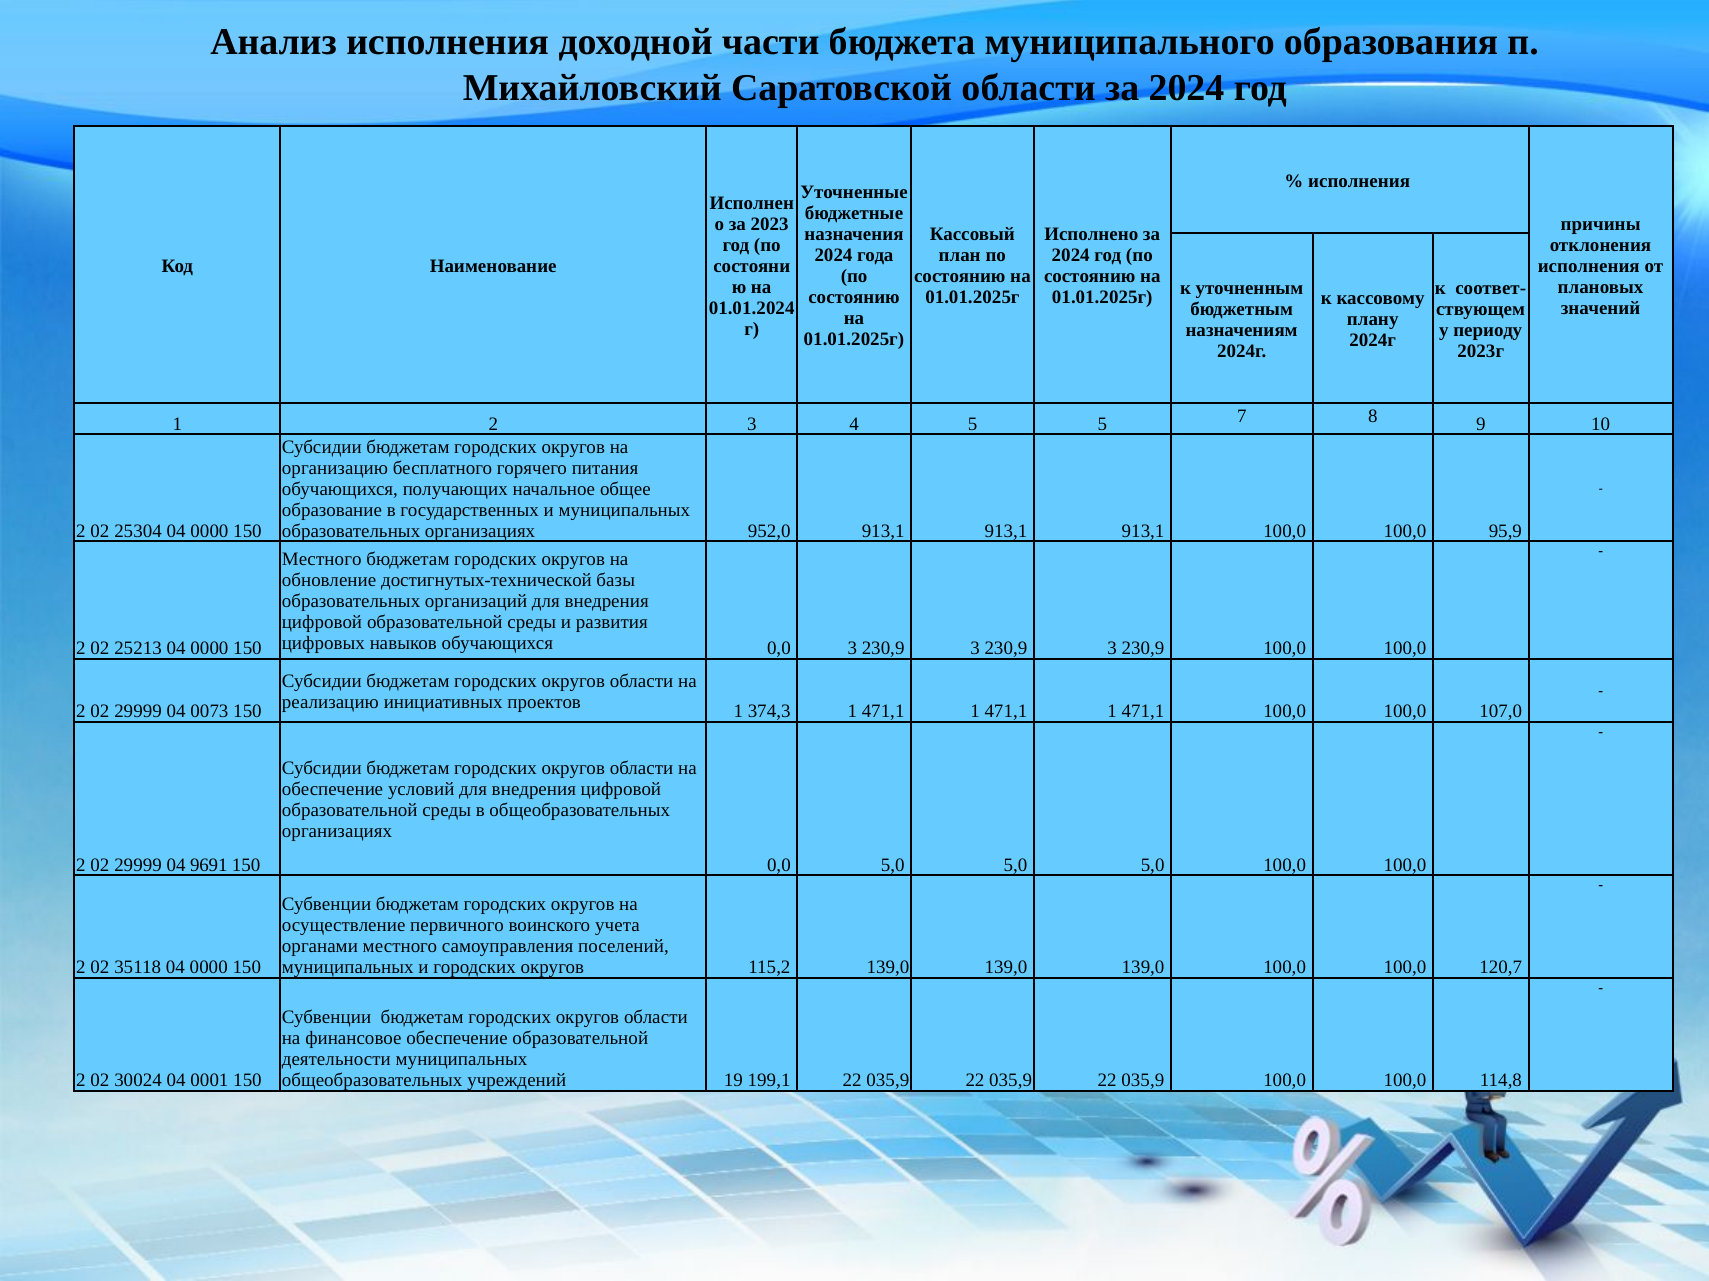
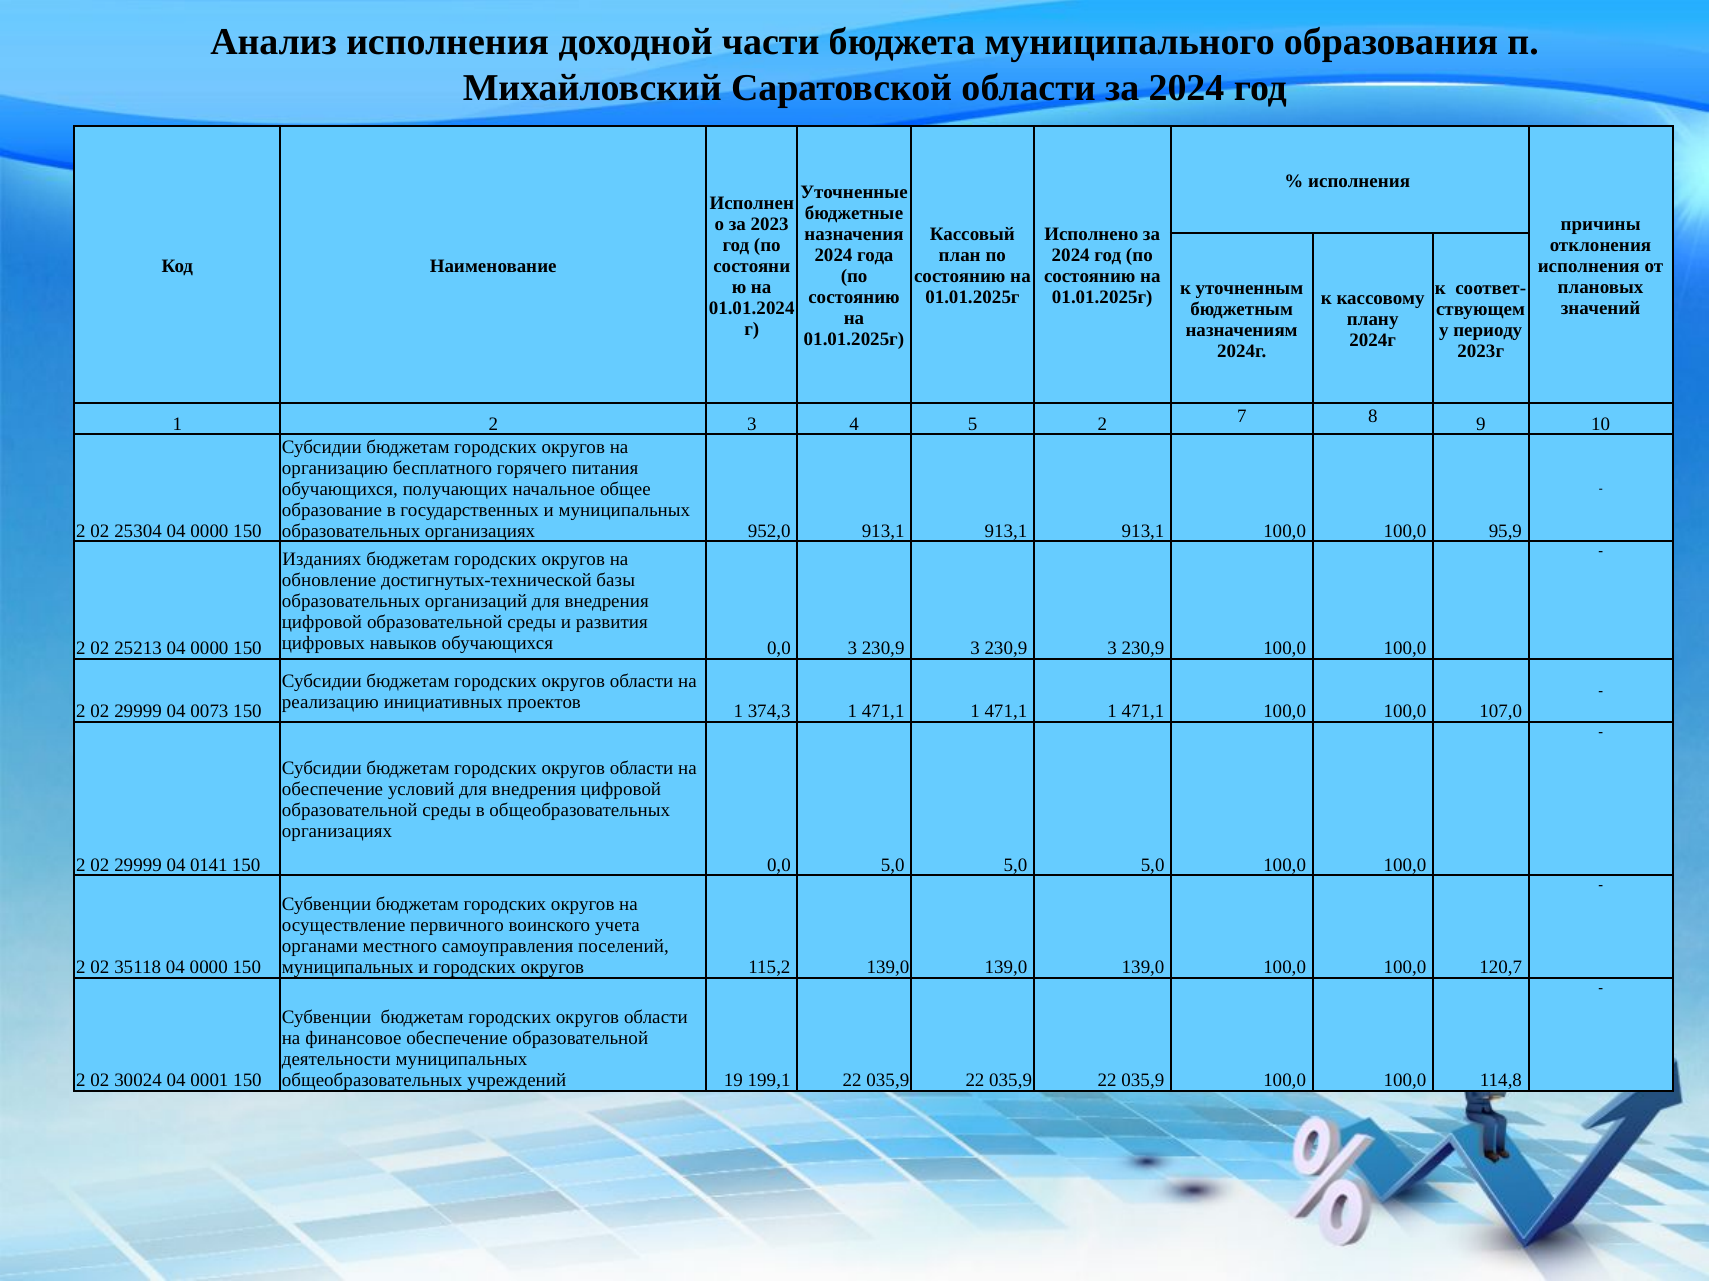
5 5: 5 -> 2
Местного at (322, 559): Местного -> Изданиях
9691: 9691 -> 0141
